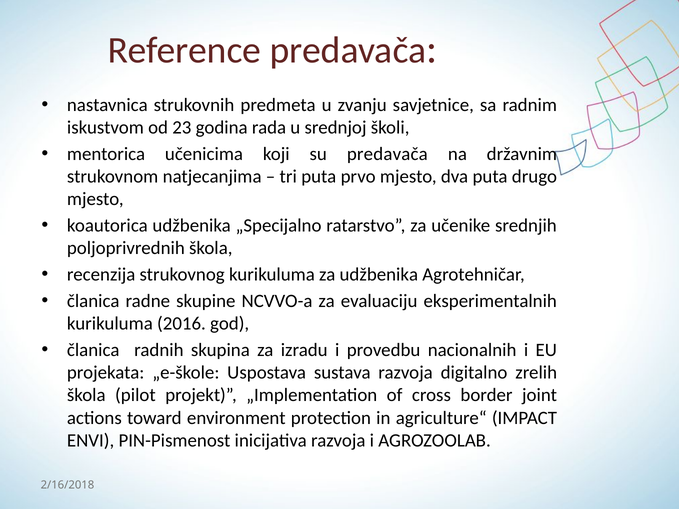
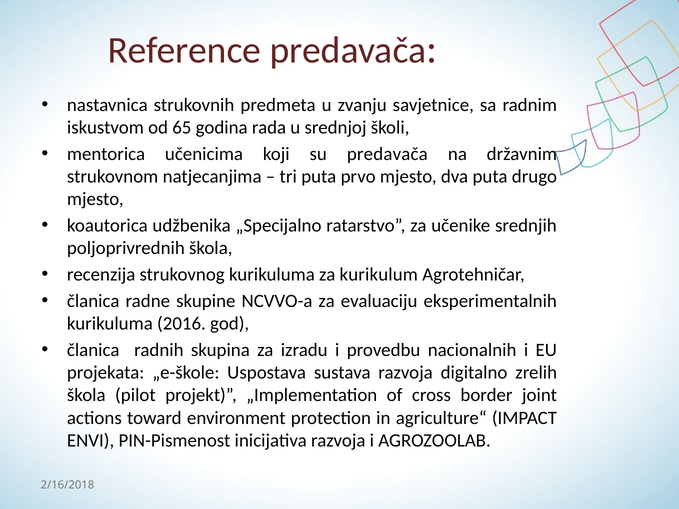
23: 23 -> 65
za udžbenika: udžbenika -> kurikulum
